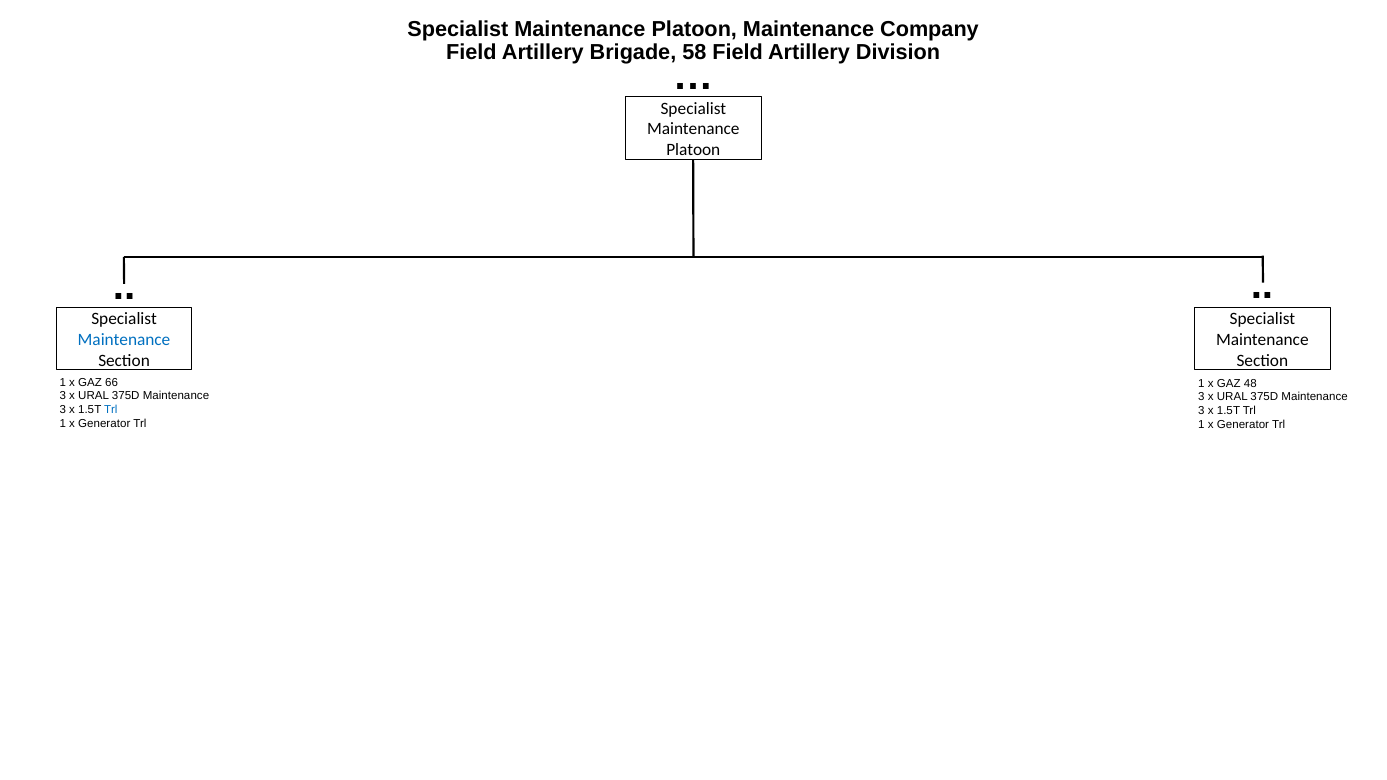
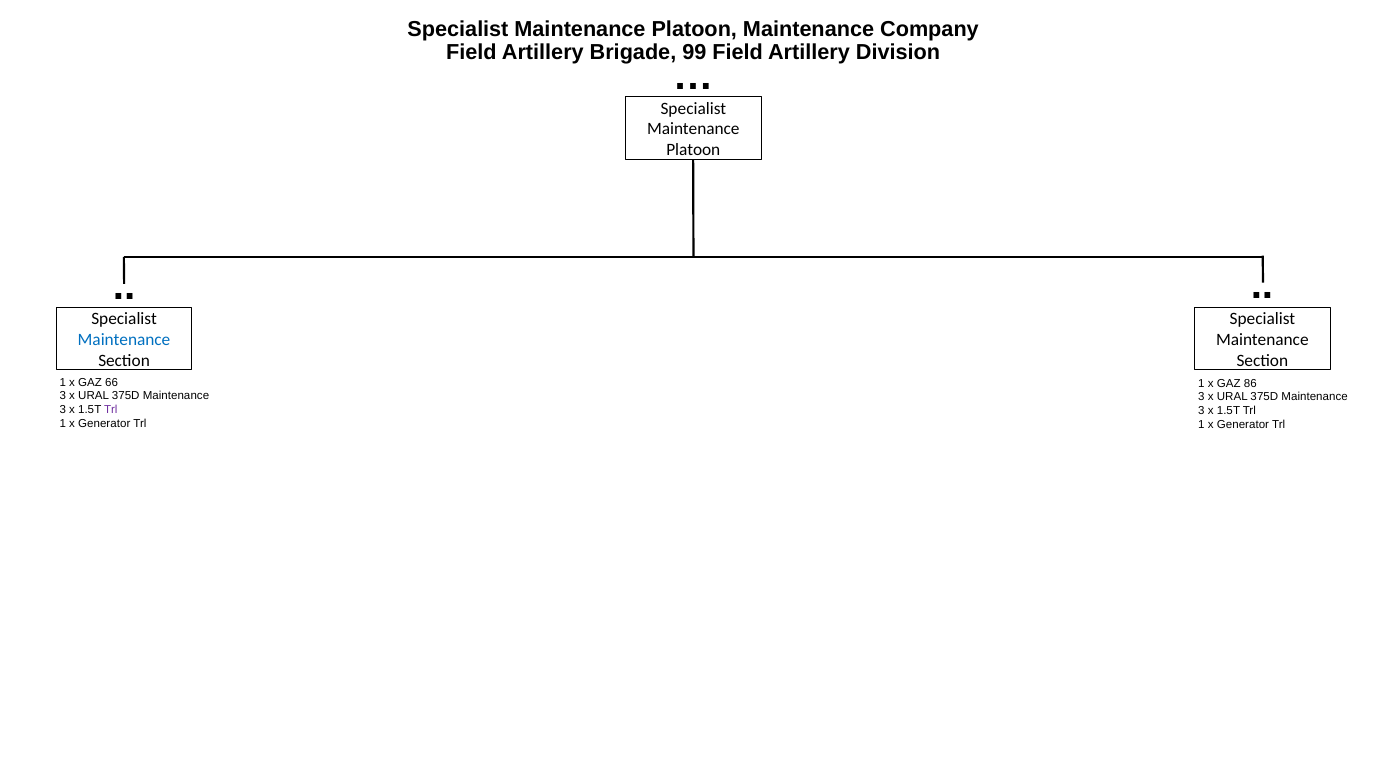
58: 58 -> 99
48: 48 -> 86
Trl at (111, 410) colour: blue -> purple
